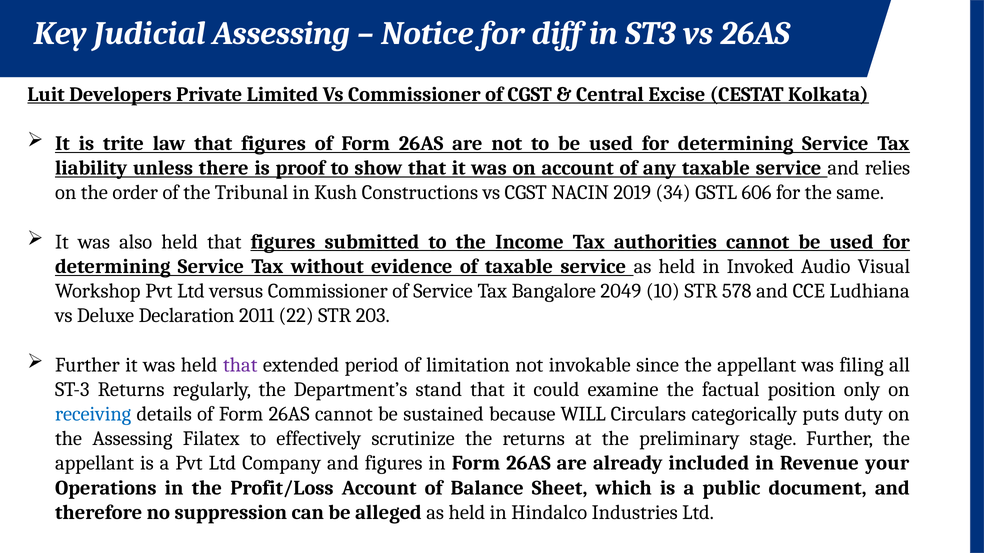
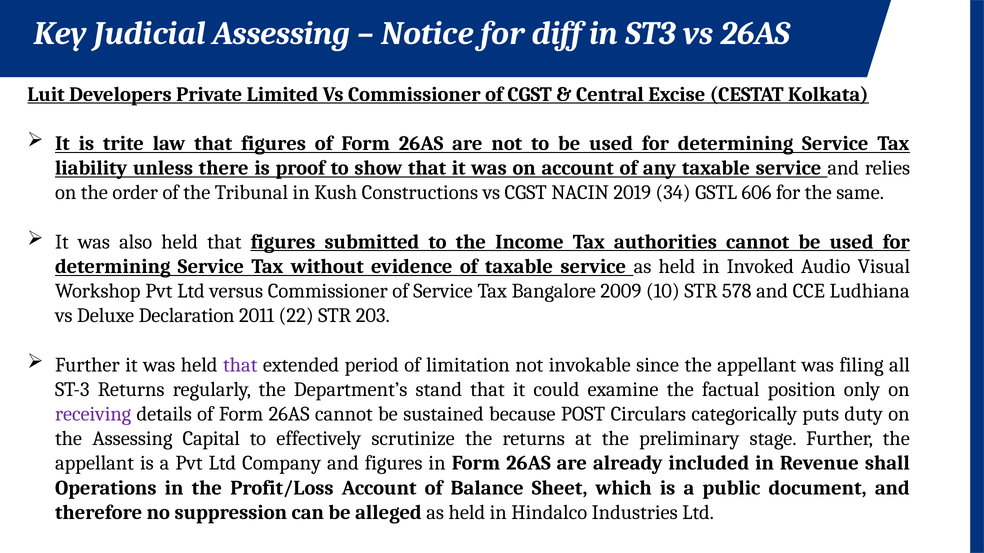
2049: 2049 -> 2009
receiving colour: blue -> purple
WILL: WILL -> POST
Filatex: Filatex -> Capital
your: your -> shall
